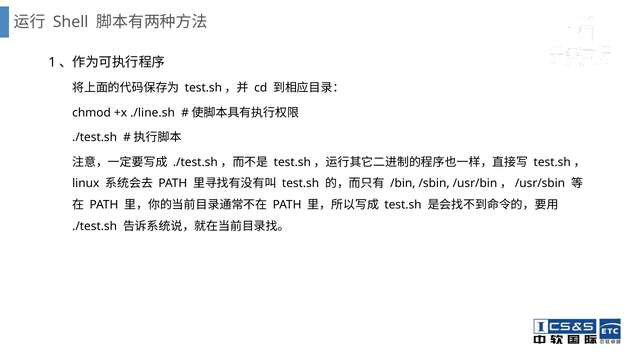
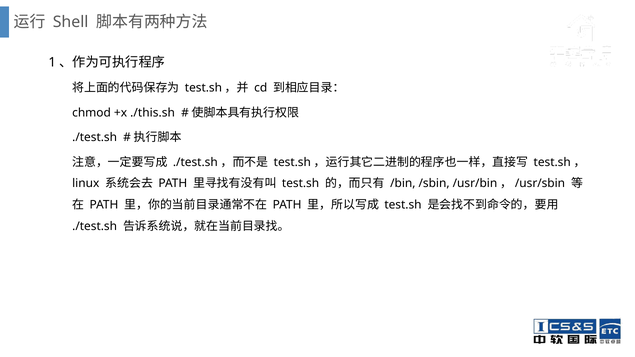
./line.sh: ./line.sh -> ./this.sh
